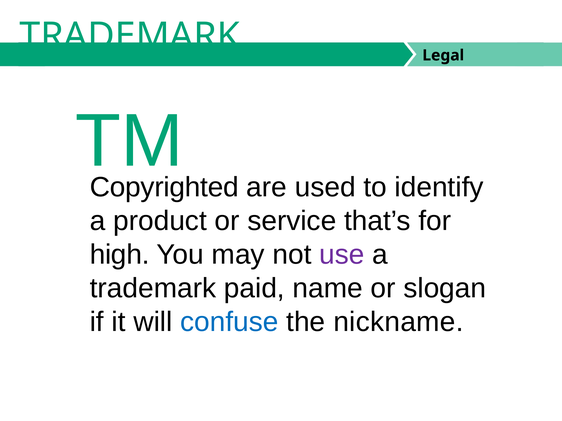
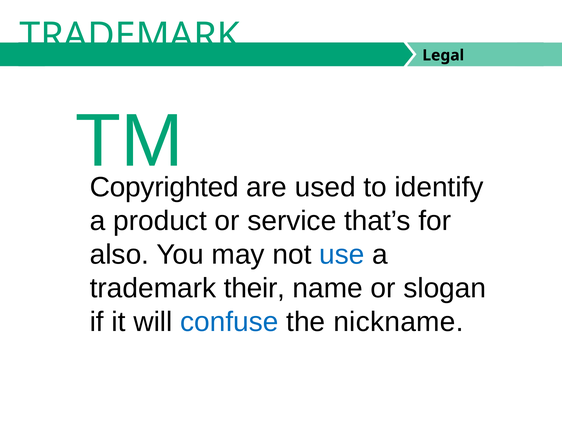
high: high -> also
use colour: purple -> blue
paid: paid -> their
